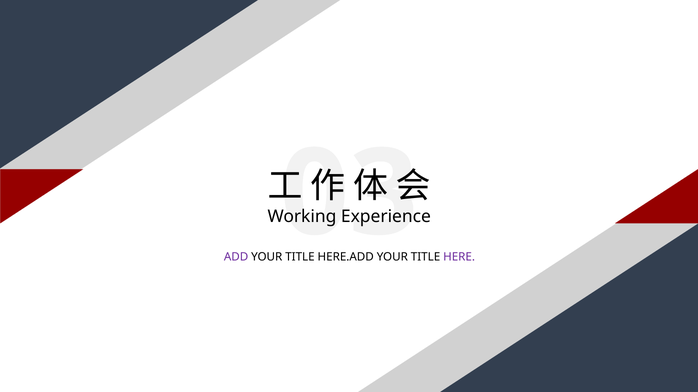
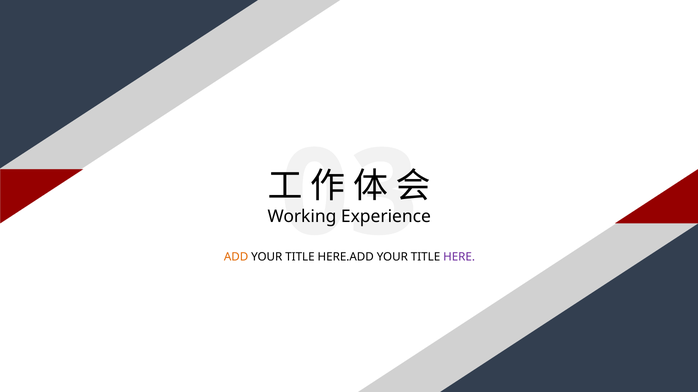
ADD colour: purple -> orange
